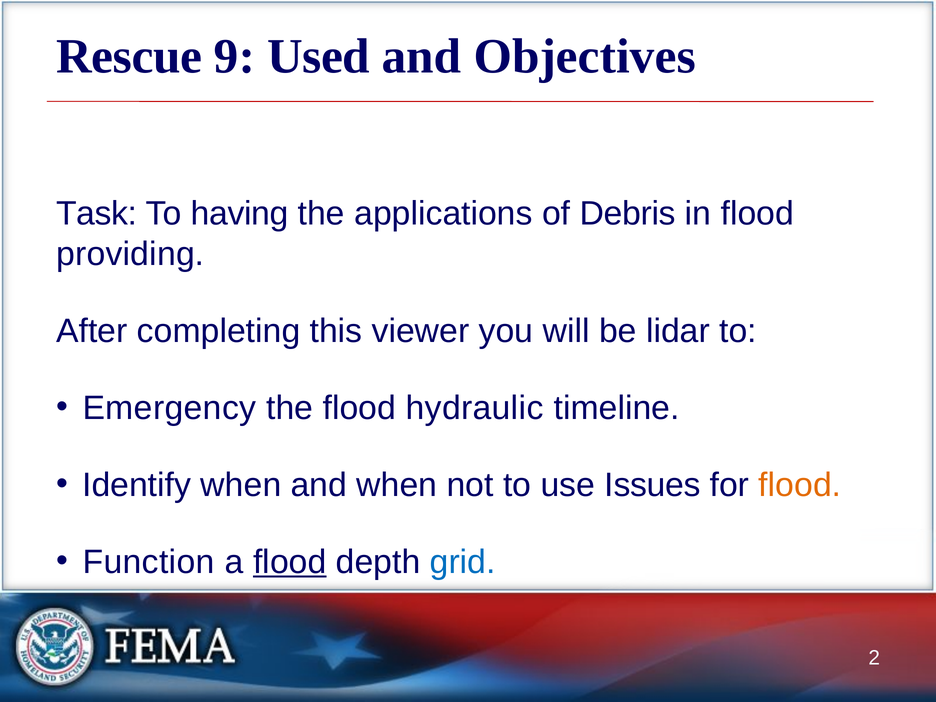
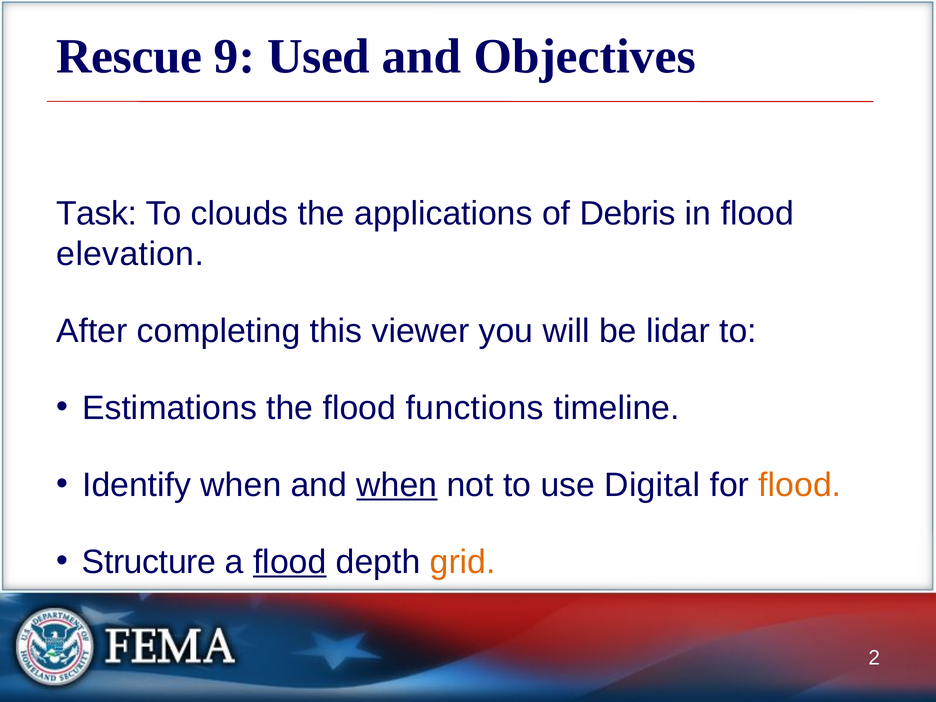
having: having -> clouds
providing: providing -> elevation
Emergency: Emergency -> Estimations
hydraulic: hydraulic -> functions
when at (397, 485) underline: none -> present
Issues: Issues -> Digital
Function: Function -> Structure
grid colour: blue -> orange
